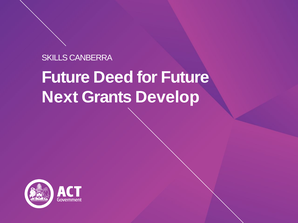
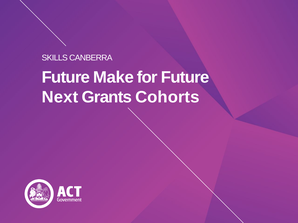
Deed: Deed -> Make
Develop: Develop -> Cohorts
